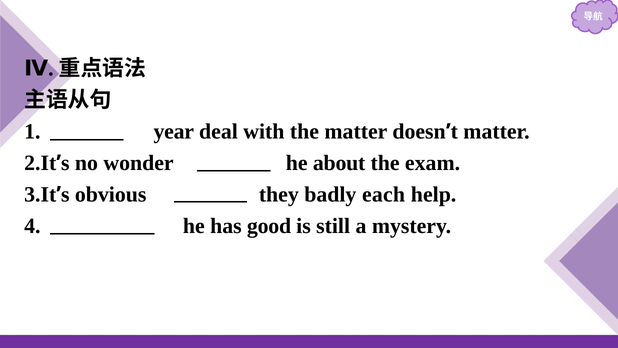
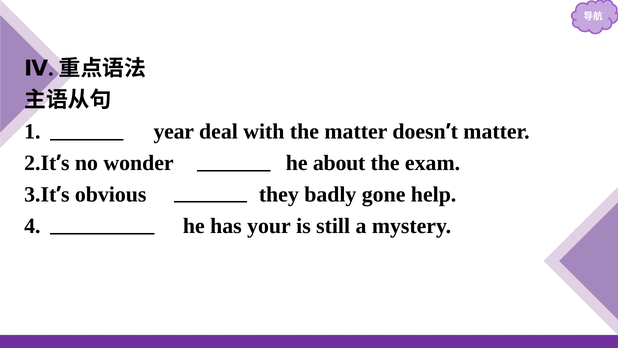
each: each -> gone
good: good -> your
